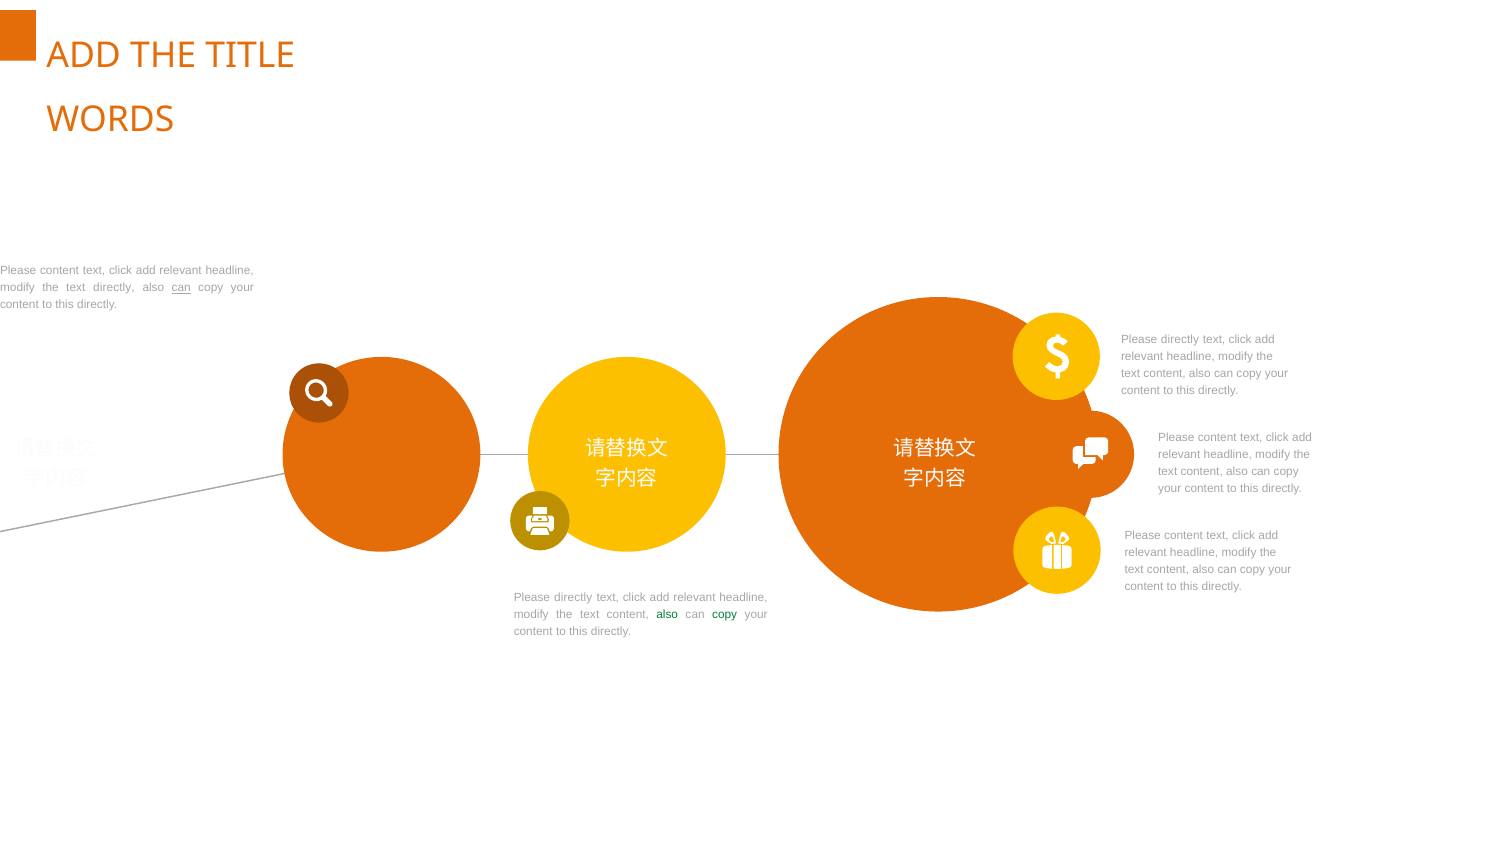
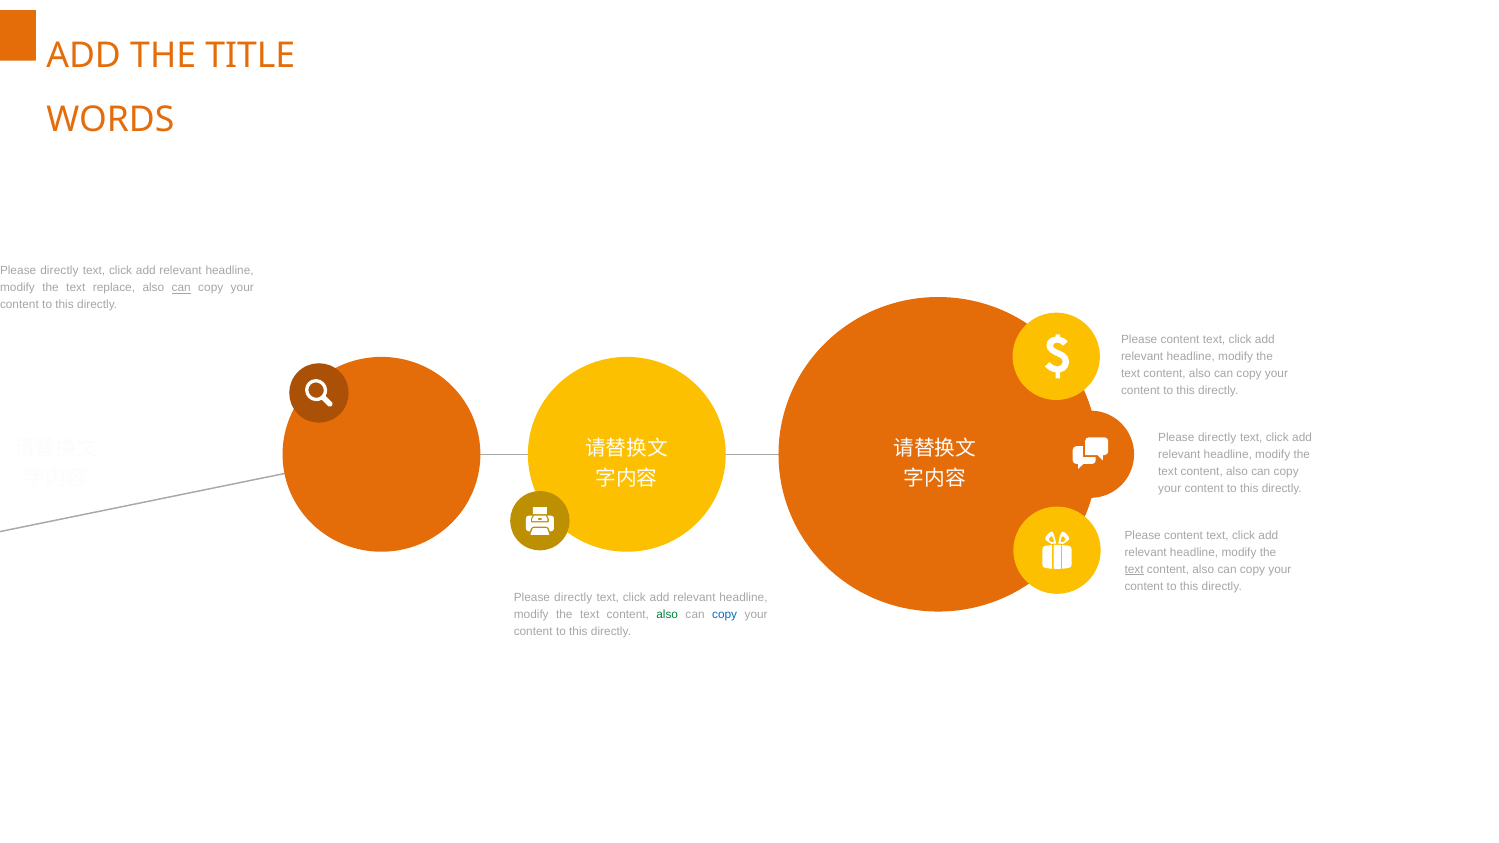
content at (59, 271): content -> directly
text directly: directly -> replace
directly at (1180, 340): directly -> content
content at (1217, 437): content -> directly
text at (1134, 570) underline: none -> present
copy at (725, 615) colour: green -> blue
